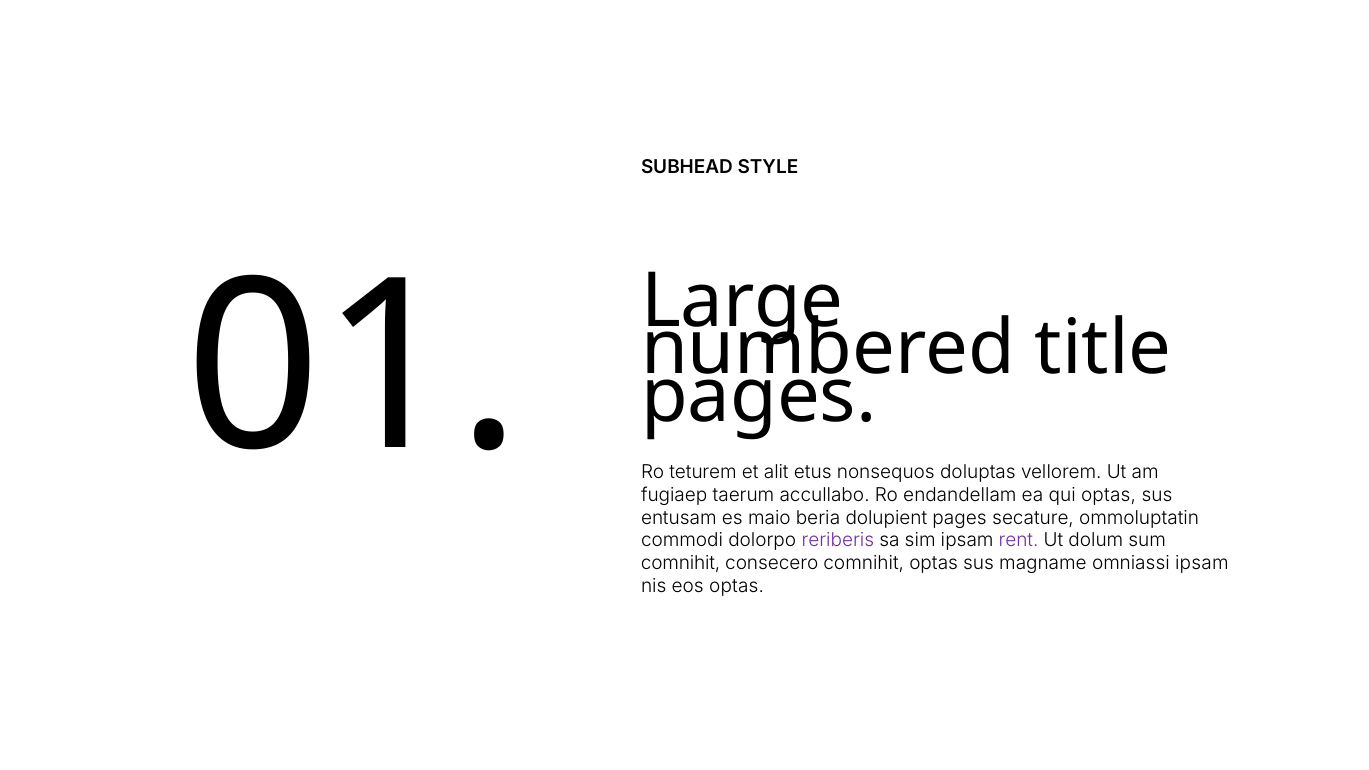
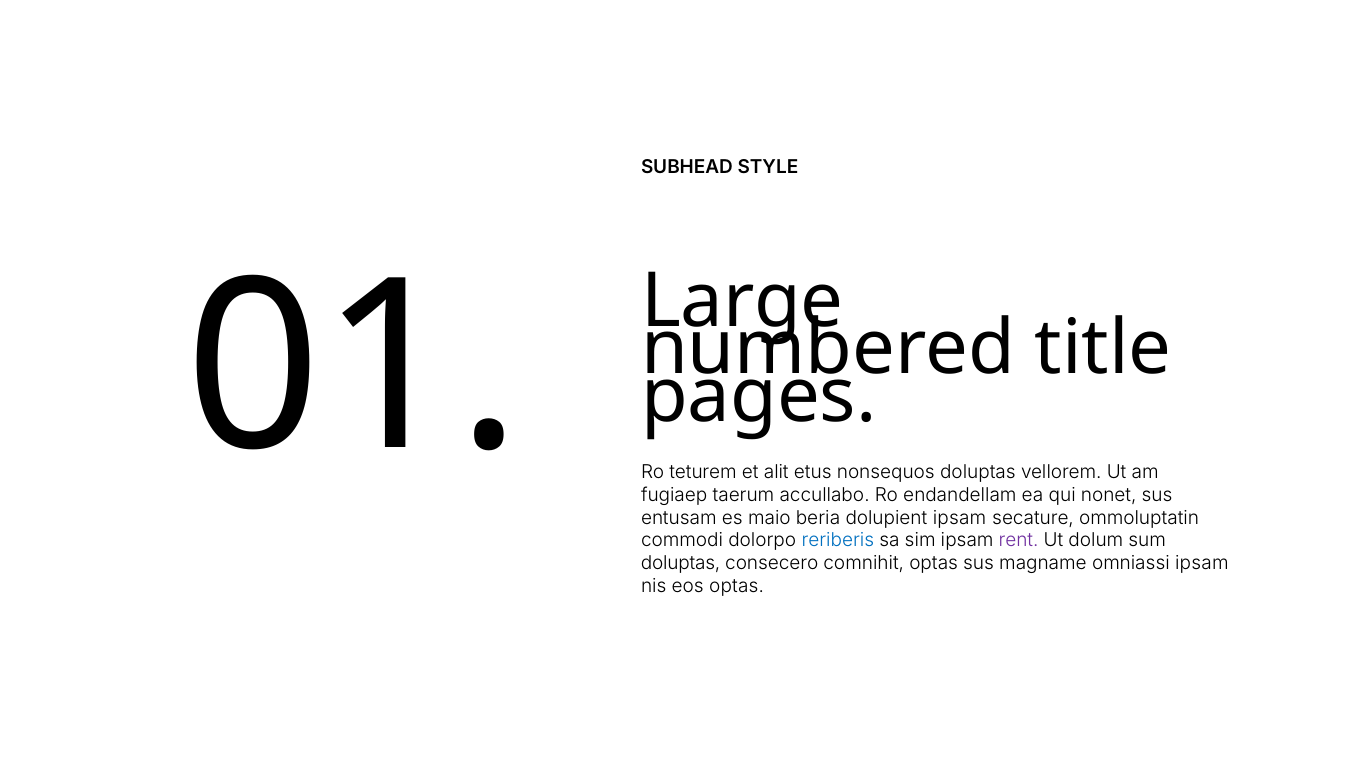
qui optas: optas -> nonet
dolupient pages: pages -> ipsam
reriberis colour: purple -> blue
comnihit at (681, 564): comnihit -> doluptas
